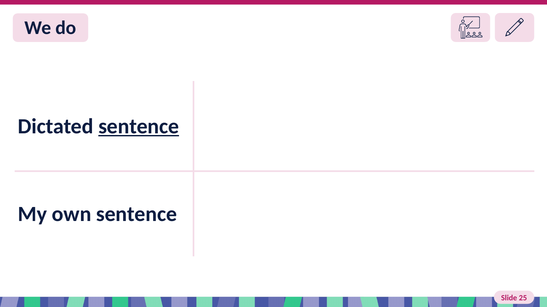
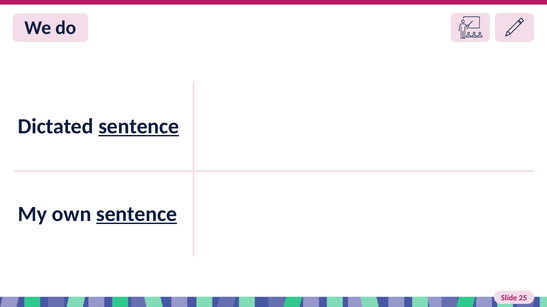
sentence at (137, 215) underline: none -> present
